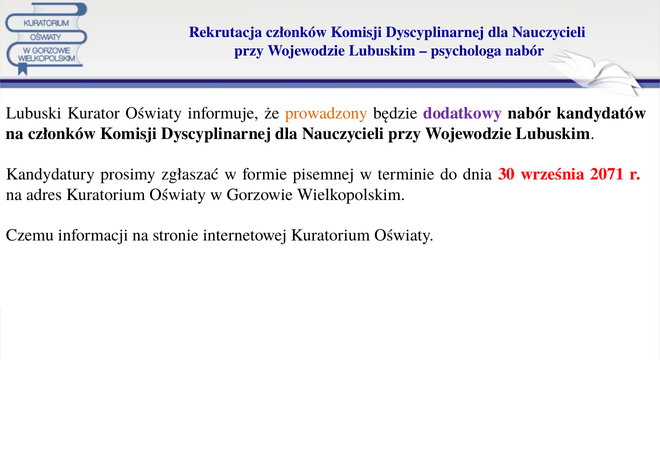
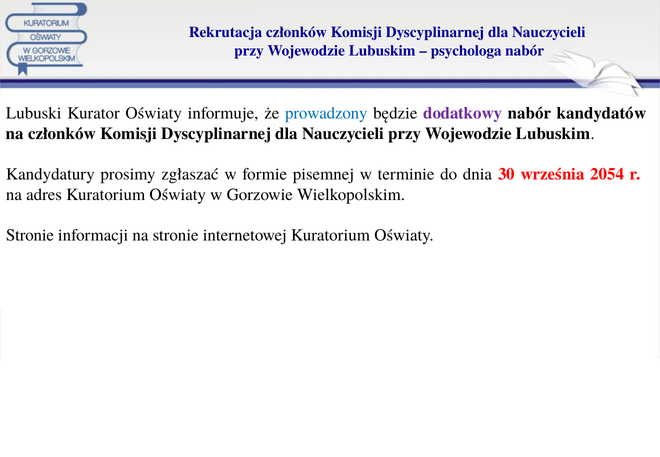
prowadzony colour: orange -> blue
2071: 2071 -> 2054
Czemu at (30, 235): Czemu -> Stronie
